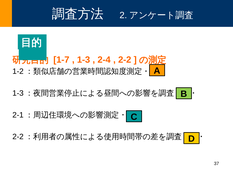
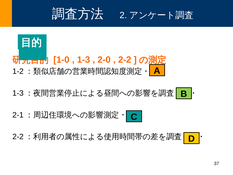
1-7: 1-7 -> 1-0
2-4: 2-4 -> 2-0
